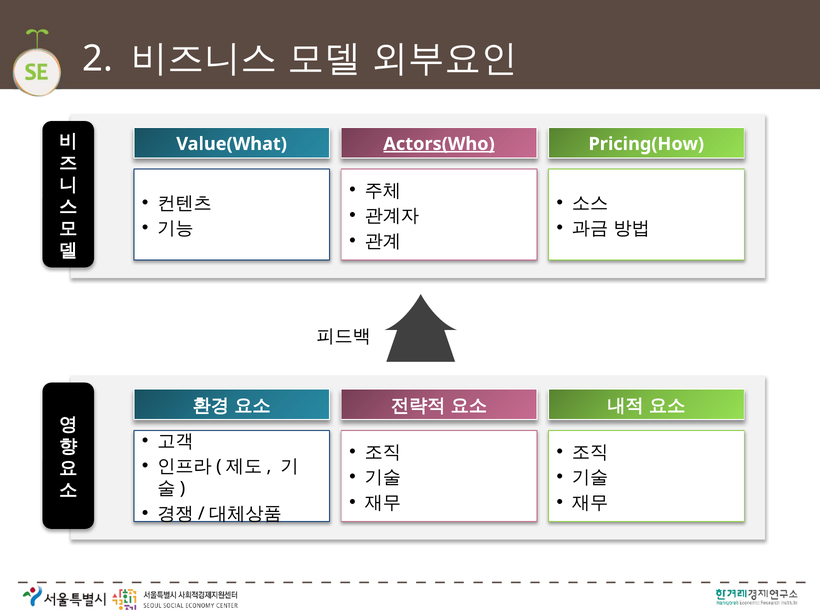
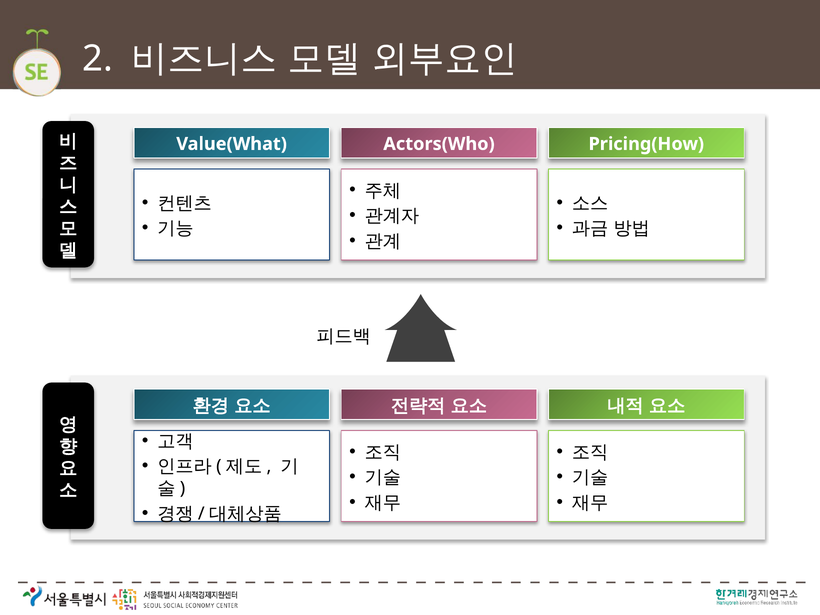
Actors(Who underline: present -> none
